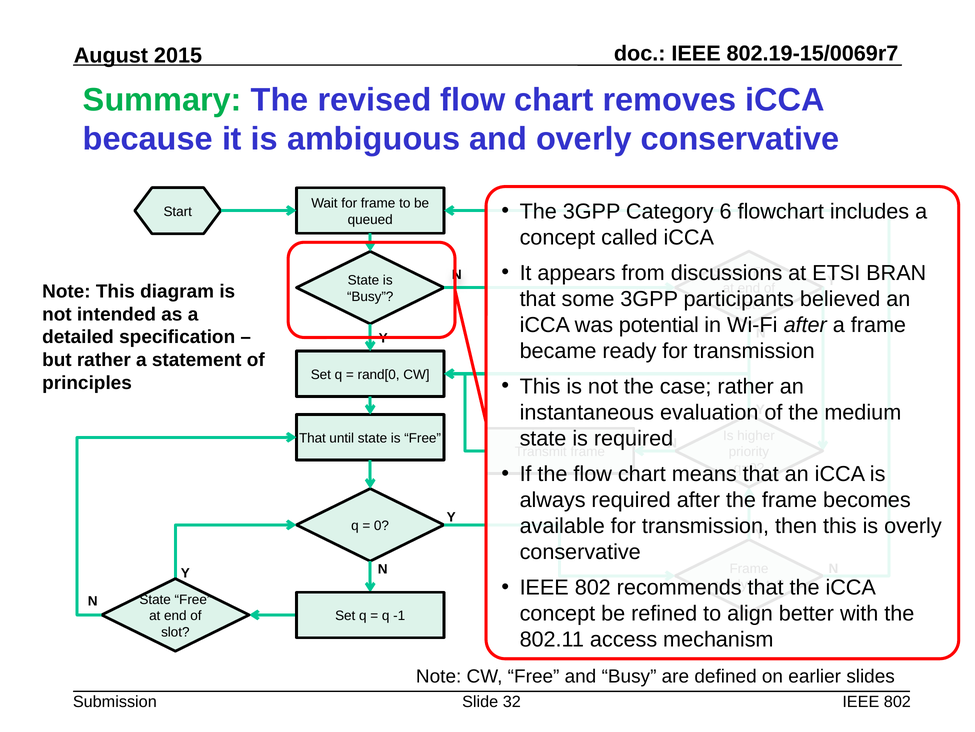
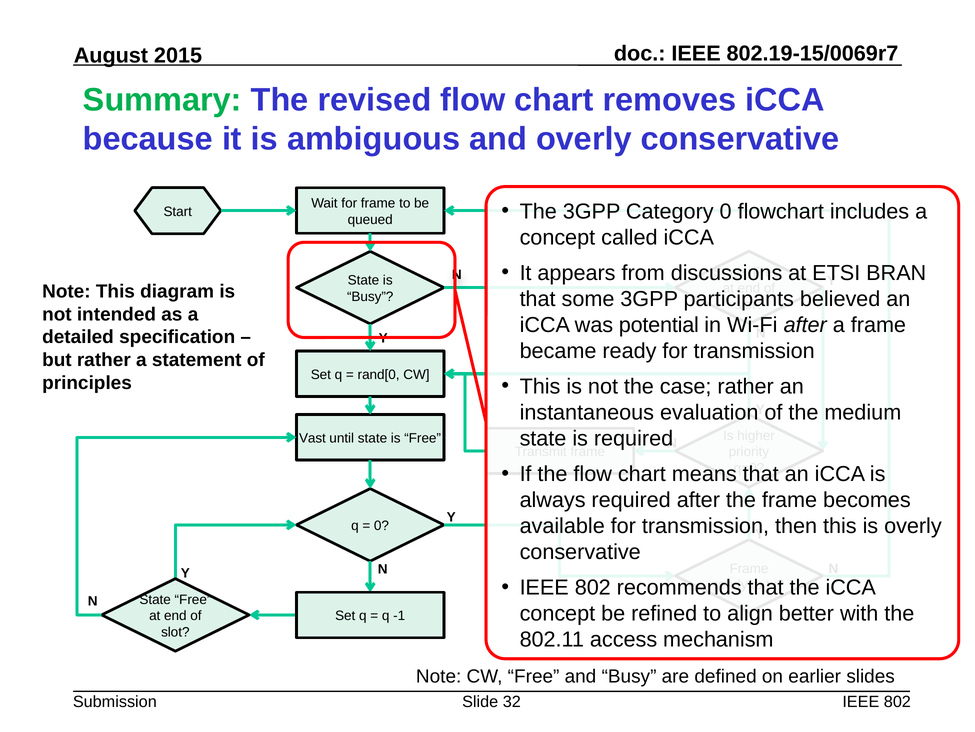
Category 6: 6 -> 0
That at (312, 438): That -> Vast
